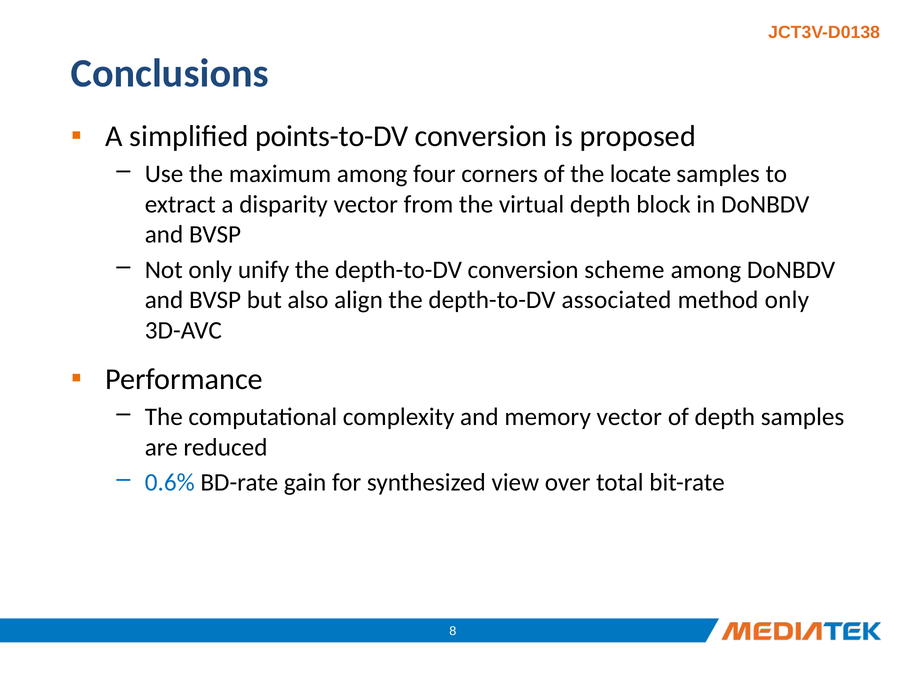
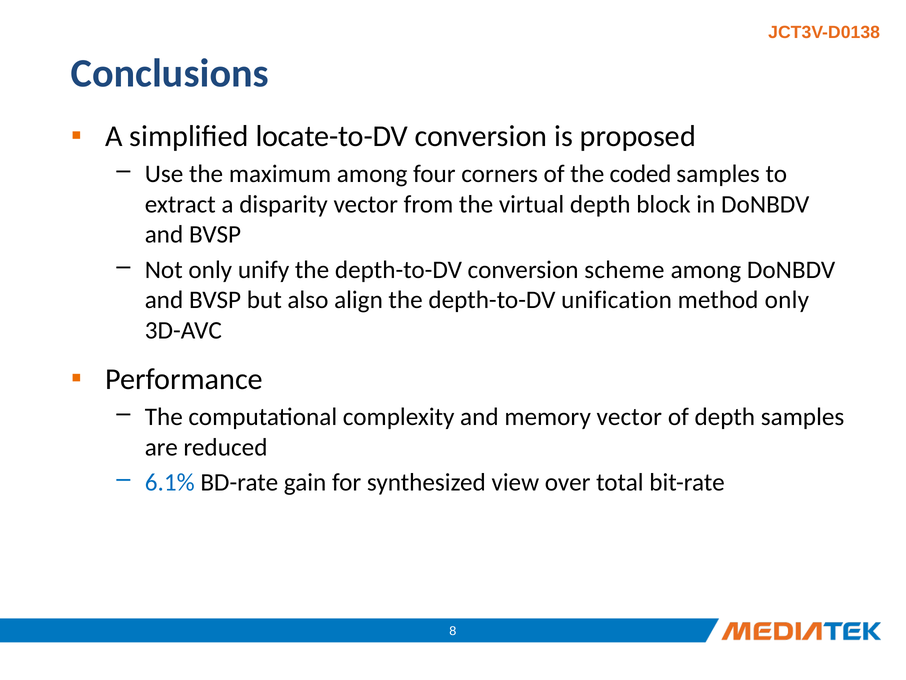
points-to-DV: points-to-DV -> locate-to-DV
locate: locate -> coded
associated: associated -> unification
0.6%: 0.6% -> 6.1%
